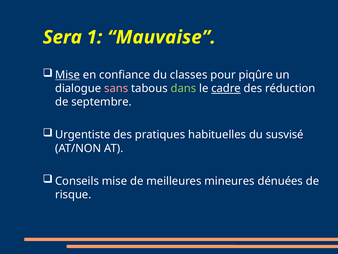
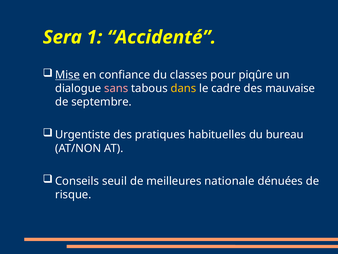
Mauvaise: Mauvaise -> Accidenté
dans colour: light green -> yellow
cadre underline: present -> none
réduction: réduction -> mauvaise
susvisé: susvisé -> bureau
Conseils mise: mise -> seuil
mineures: mineures -> nationale
